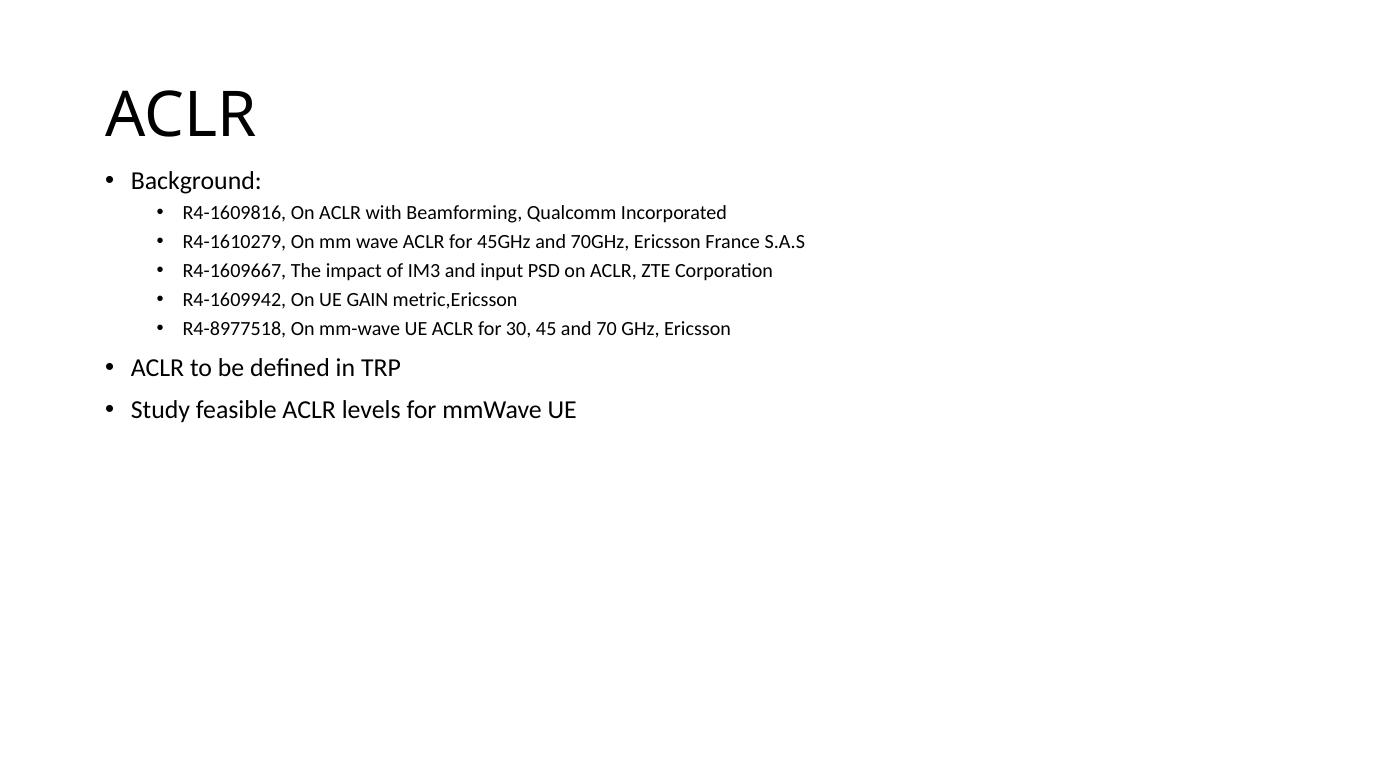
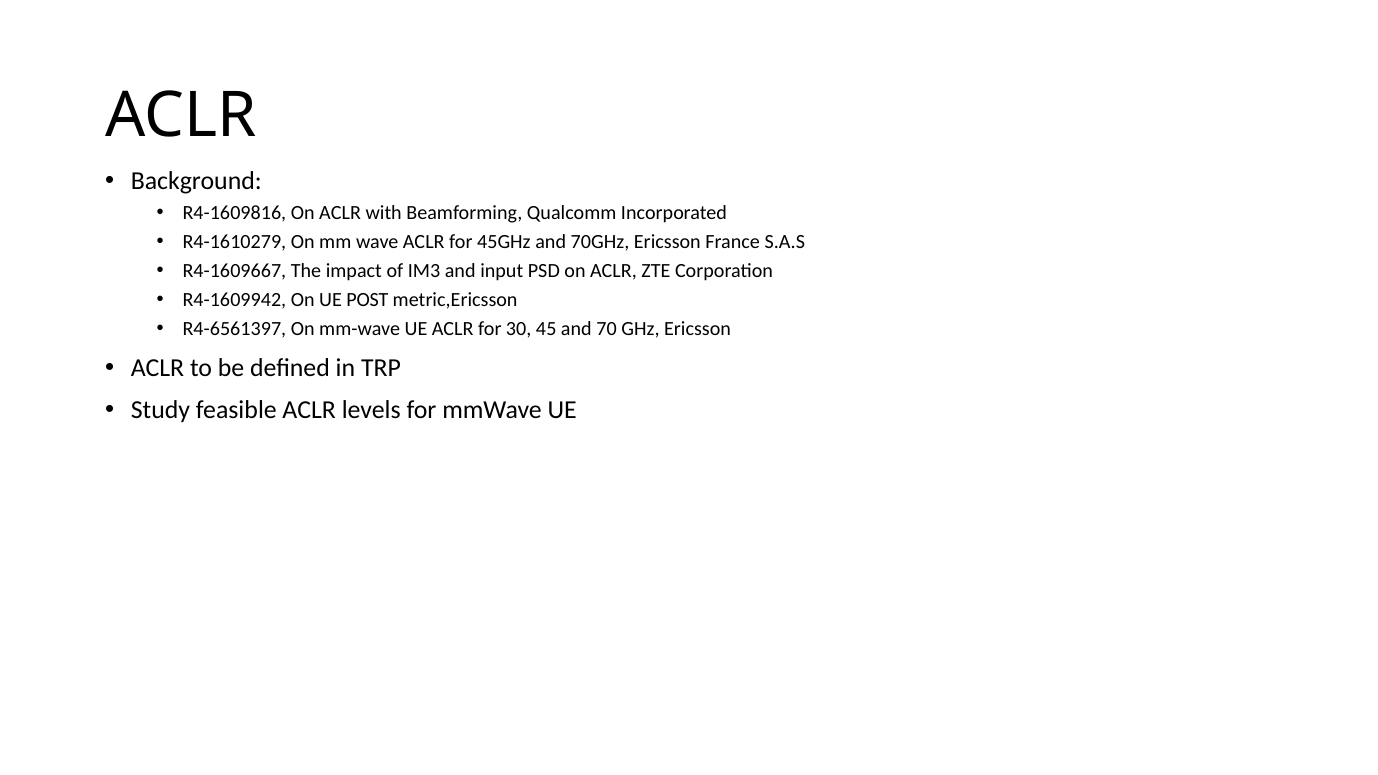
GAIN: GAIN -> POST
R4-8977518: R4-8977518 -> R4-6561397
